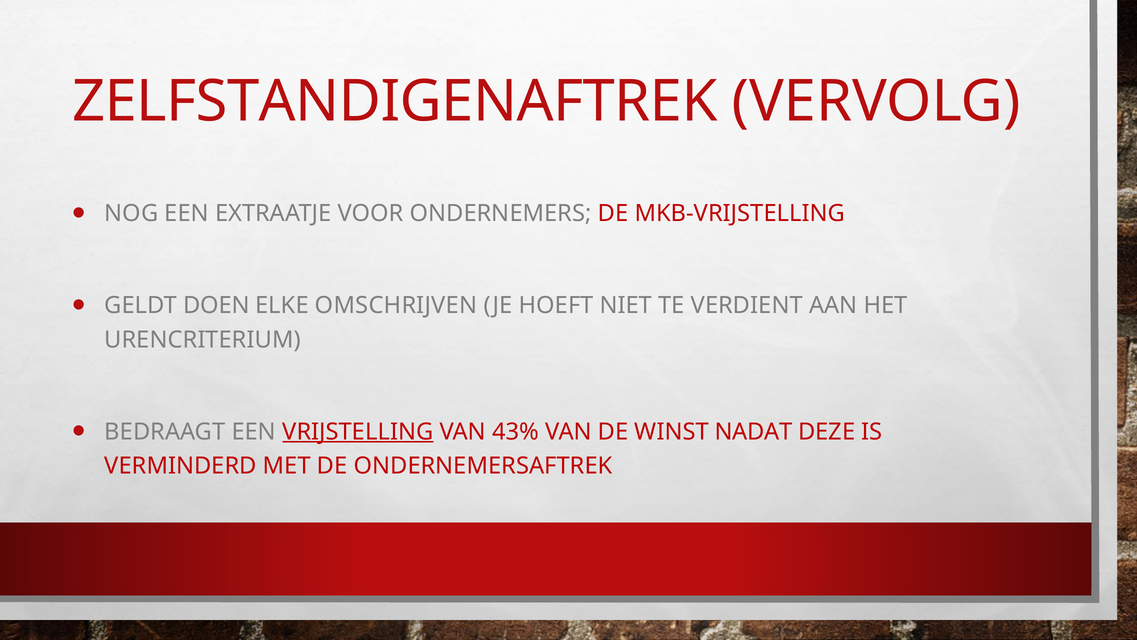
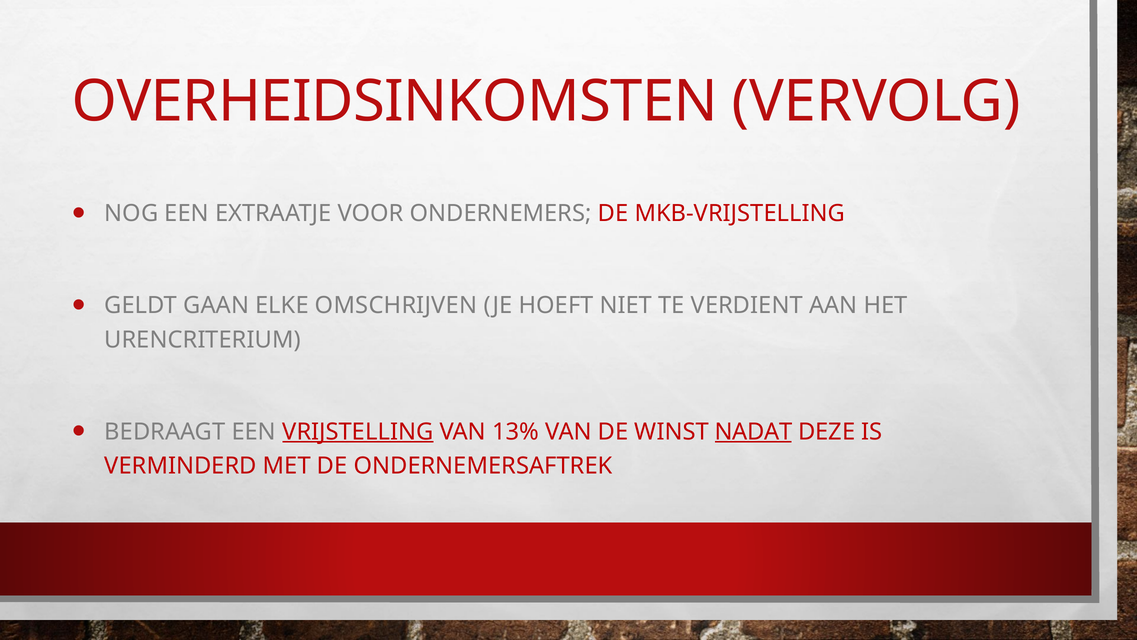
ZELFSTANDIGENAFTREK: ZELFSTANDIGENAFTREK -> OVERHEIDSINKOMSTEN
DOEN: DOEN -> GAAN
43%: 43% -> 13%
NADAT underline: none -> present
